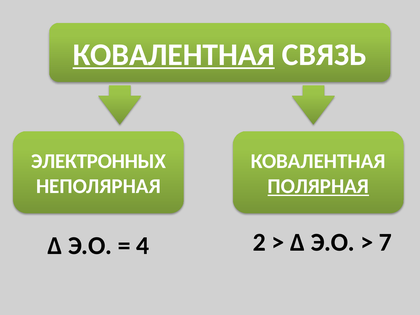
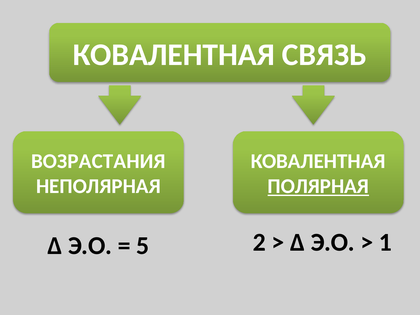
КОВАЛЕНТНАЯ at (174, 55) underline: present -> none
ЭЛЕКТРОННЫХ: ЭЛЕКТРОННЫХ -> ВОЗРАСТАНИЯ
4: 4 -> 5
7: 7 -> 1
